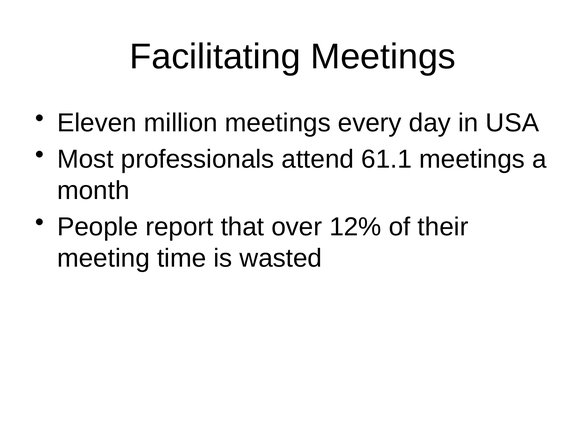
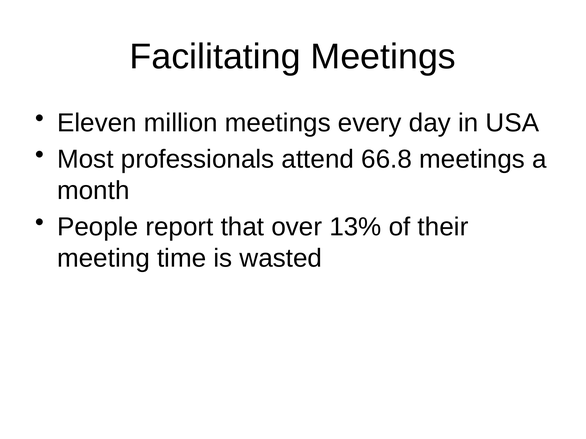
61.1: 61.1 -> 66.8
12%: 12% -> 13%
